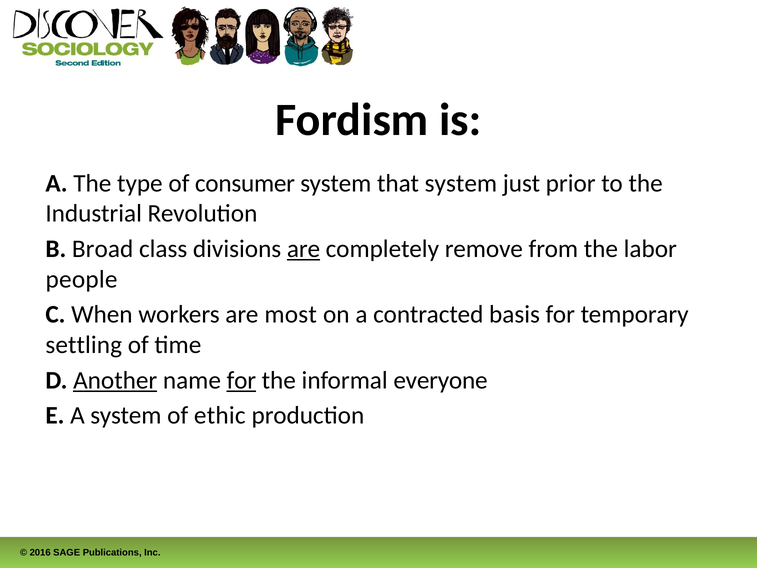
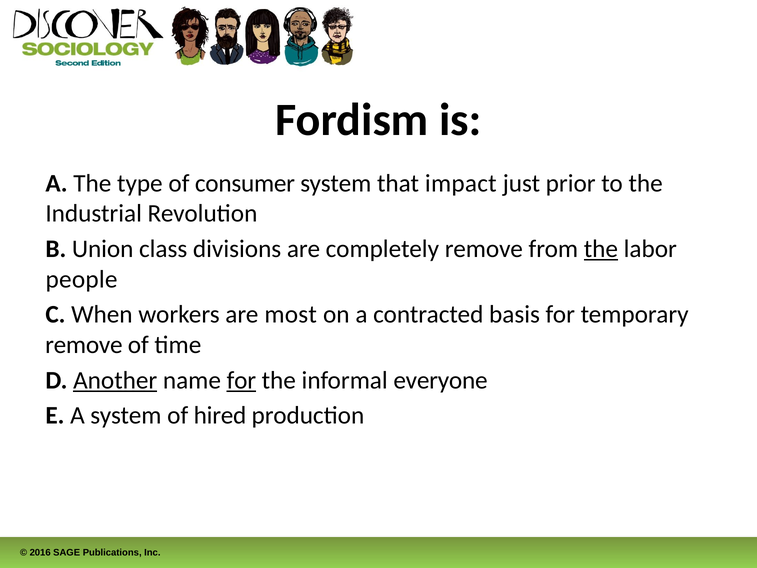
that system: system -> impact
Broad: Broad -> Union
are at (304, 249) underline: present -> none
the at (601, 249) underline: none -> present
settling at (84, 345): settling -> remove
ethic: ethic -> hired
